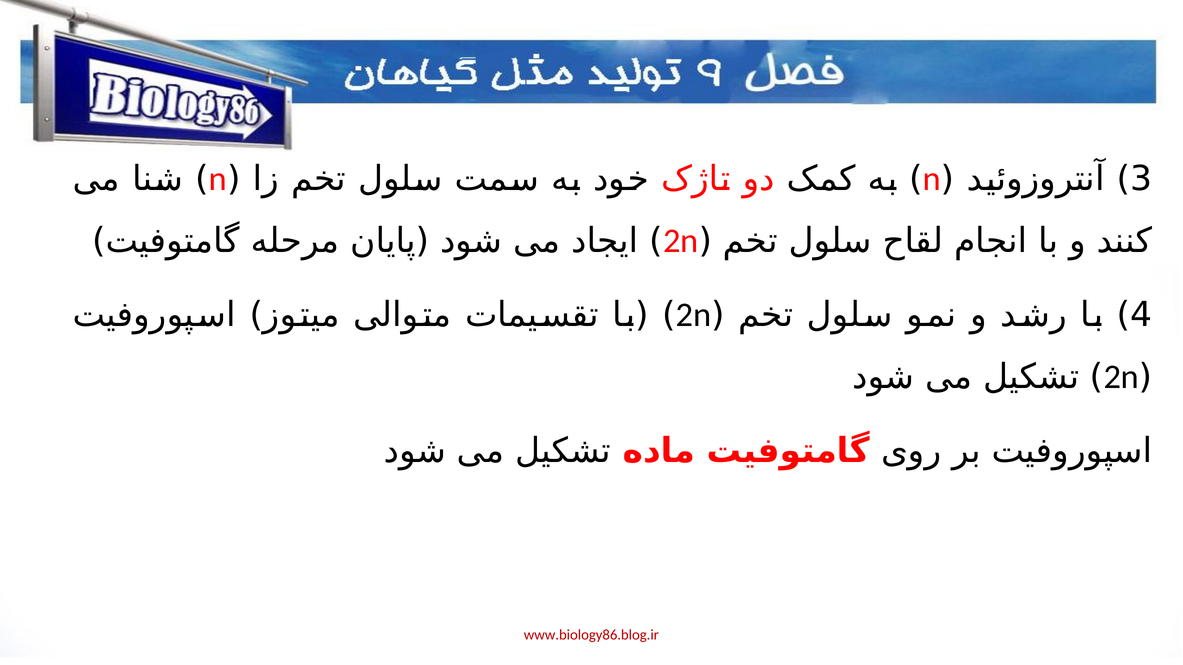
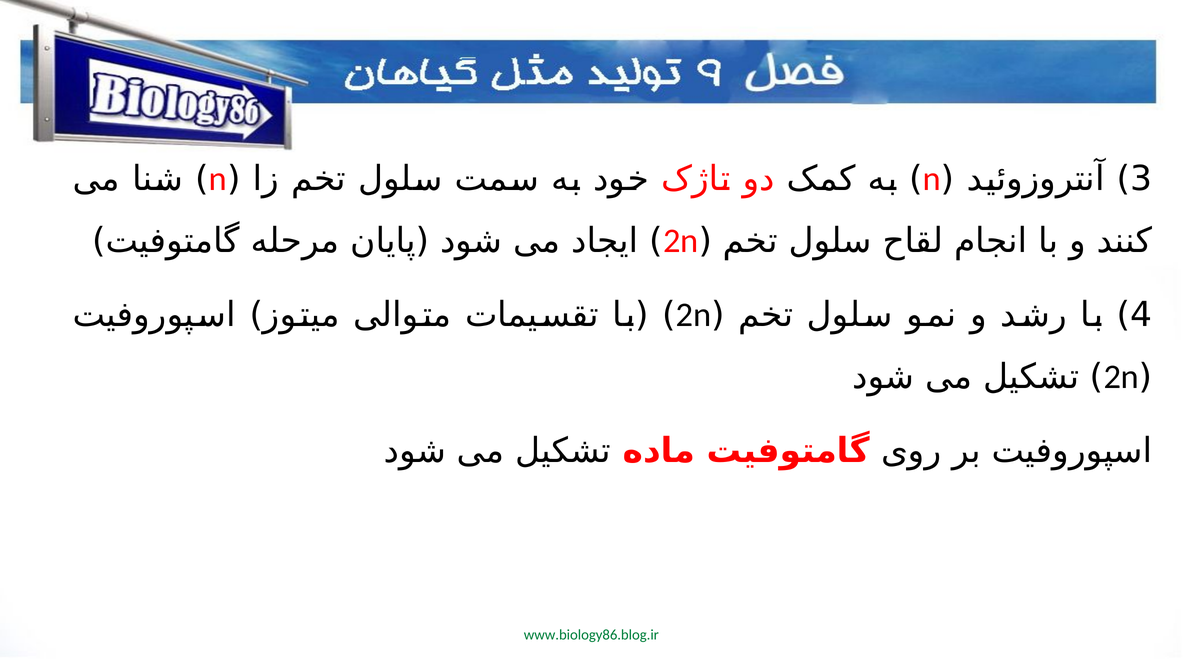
www.biology86.blog.ir colour: red -> green
